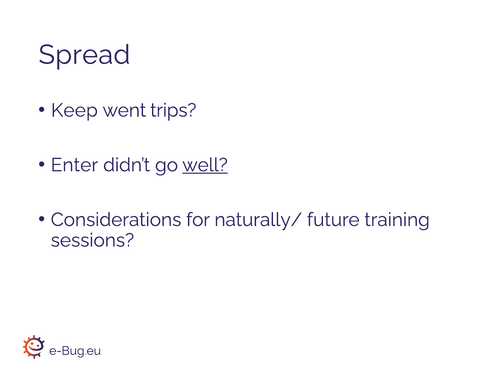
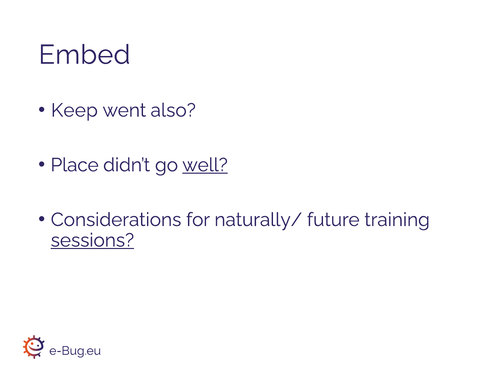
Spread: Spread -> Embed
trips: trips -> also
Enter: Enter -> Place
sessions underline: none -> present
